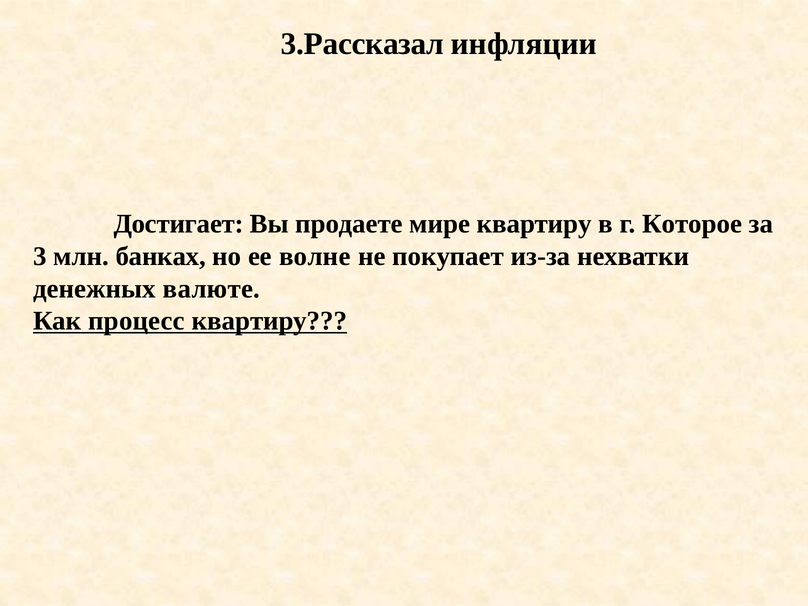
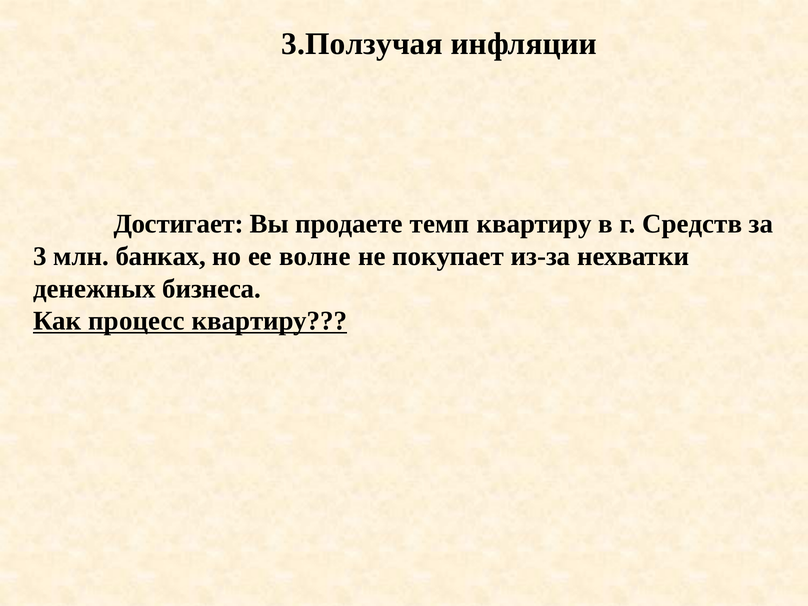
3.Рассказал: 3.Рассказал -> 3.Ползучая
мире: мире -> темп
Которое: Которое -> Средств
валюте: валюте -> бизнеса
